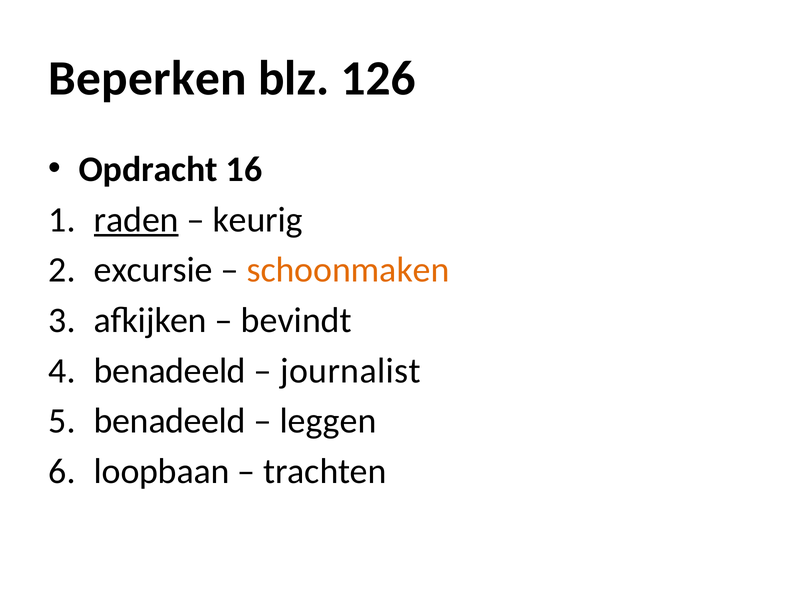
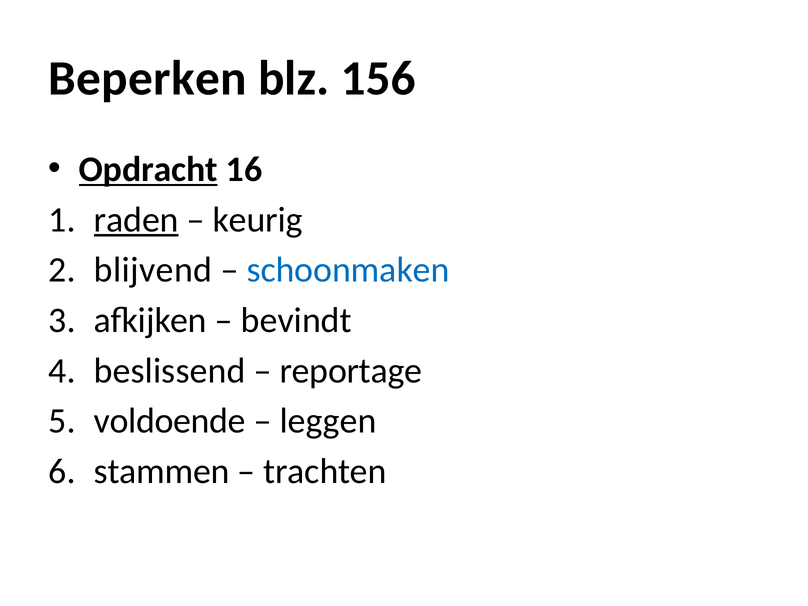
126: 126 -> 156
Opdracht underline: none -> present
excursie: excursie -> blijvend
schoonmaken colour: orange -> blue
benadeeld at (170, 371): benadeeld -> beslissend
journalist: journalist -> reportage
benadeeld at (170, 421): benadeeld -> voldoende
loopbaan: loopbaan -> stammen
